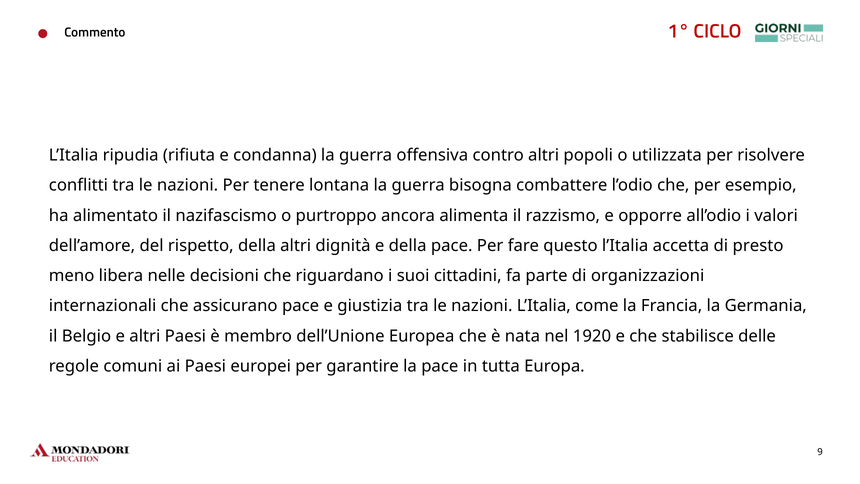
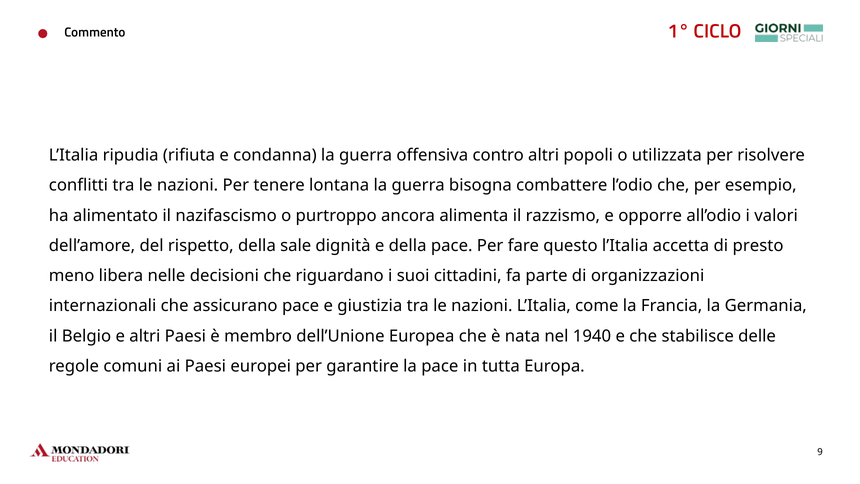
della altri: altri -> sale
1920: 1920 -> 1940
